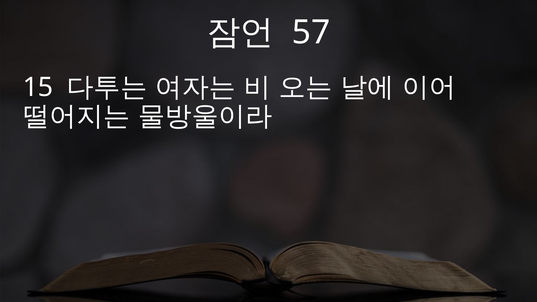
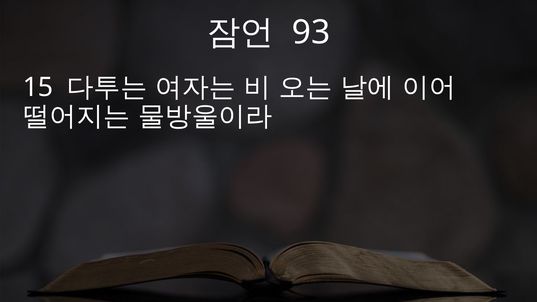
57: 57 -> 93
